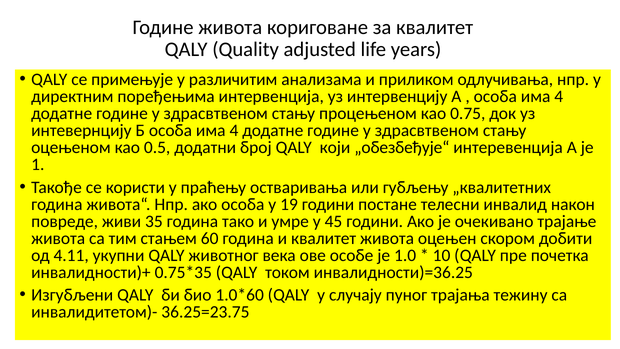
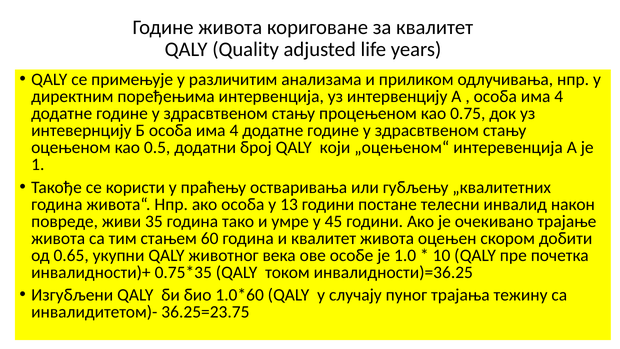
„обезбеђује“: „обезбеђује“ -> „оцењеном“
19: 19 -> 13
4.11: 4.11 -> 0.65
